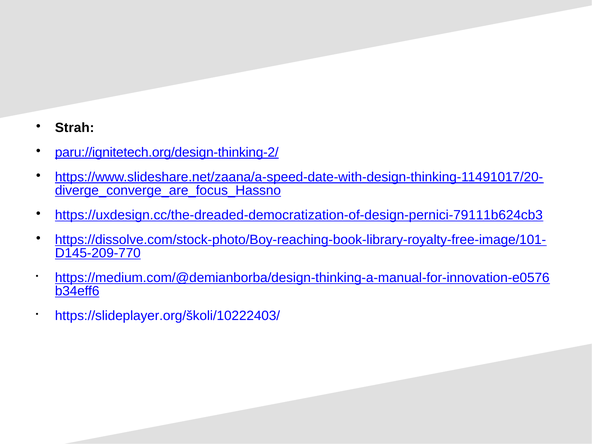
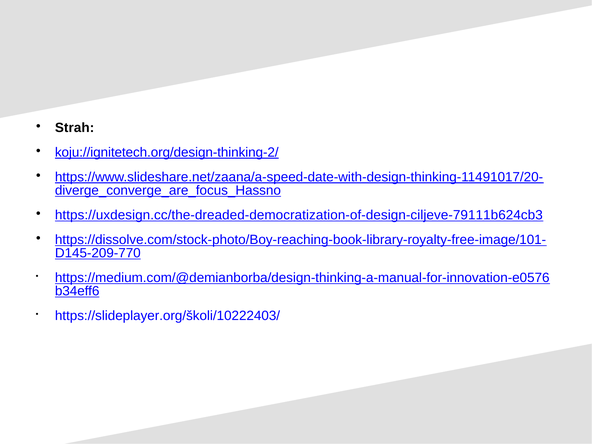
paru://ignitetech.org/design-thinking-2/: paru://ignitetech.org/design-thinking-2/ -> koju://ignitetech.org/design-thinking-2/
https://uxdesign.cc/the-dreaded-democratization-of-design-pernici-79111b624cb3: https://uxdesign.cc/the-dreaded-democratization-of-design-pernici-79111b624cb3 -> https://uxdesign.cc/the-dreaded-democratization-of-design-ciljeve-79111b624cb3
